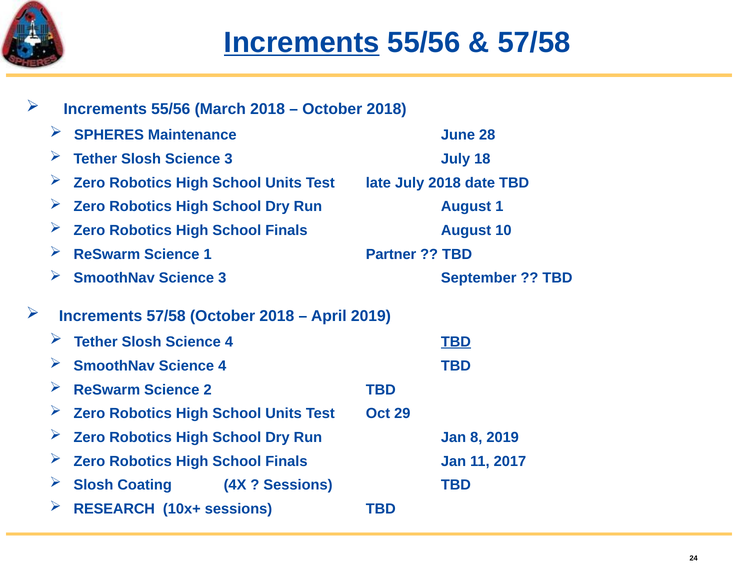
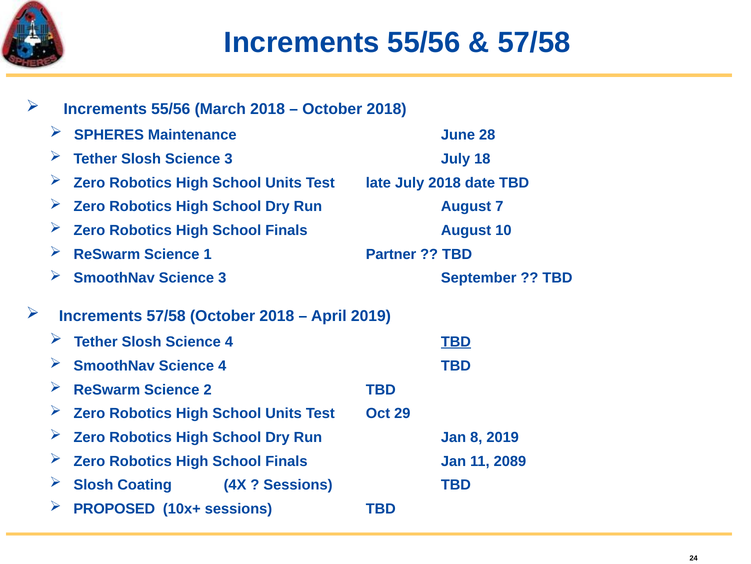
Increments at (302, 43) underline: present -> none
August 1: 1 -> 7
2017: 2017 -> 2089
RESEARCH: RESEARCH -> PROPOSED
